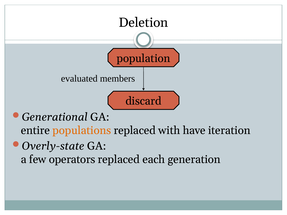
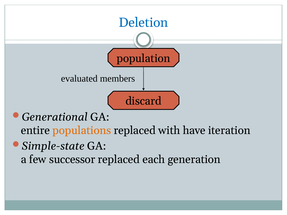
Deletion colour: black -> blue
Overly-state: Overly-state -> Simple-state
operators: operators -> successor
